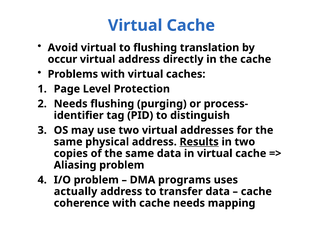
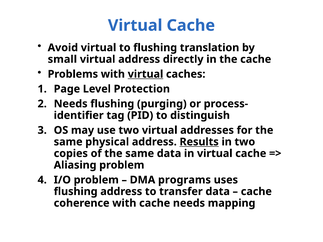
occur: occur -> small
virtual at (145, 74) underline: none -> present
actually at (76, 192): actually -> flushing
